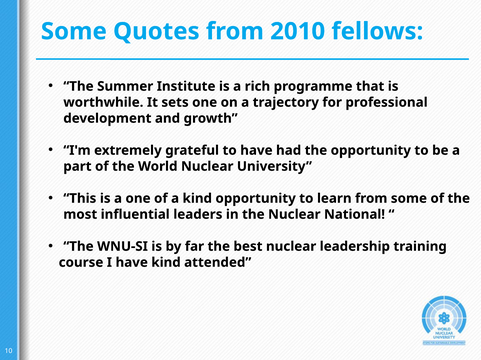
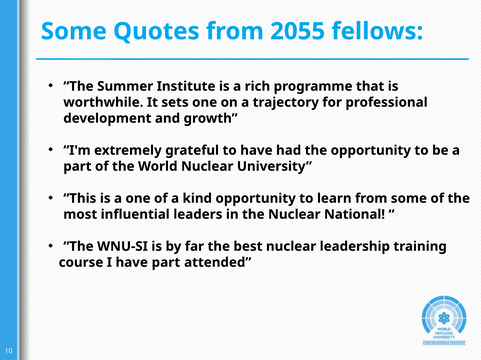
2010: 2010 -> 2055
have kind: kind -> part
